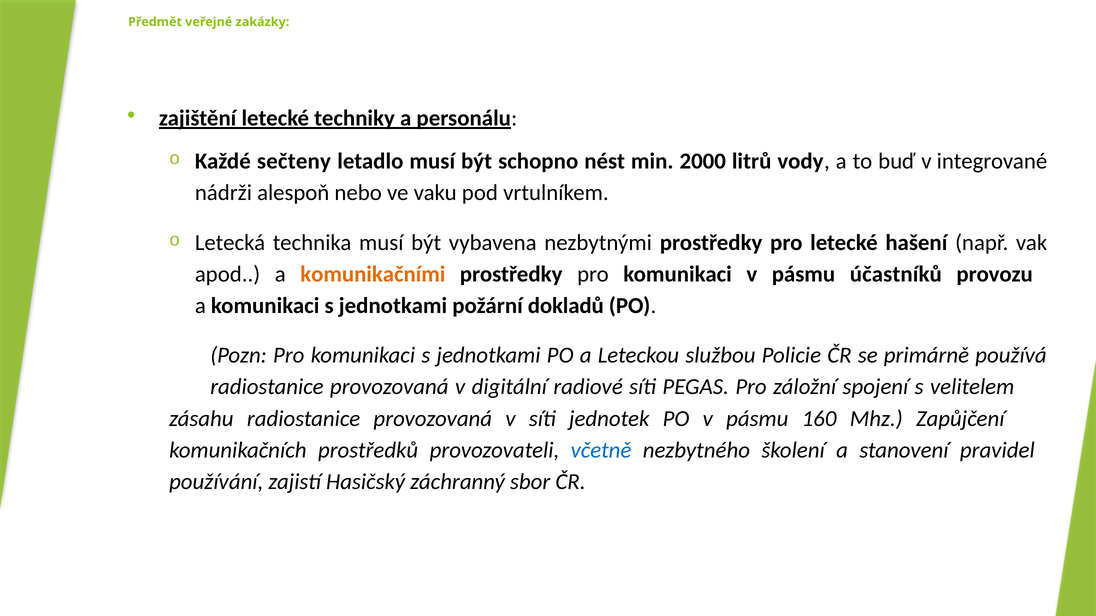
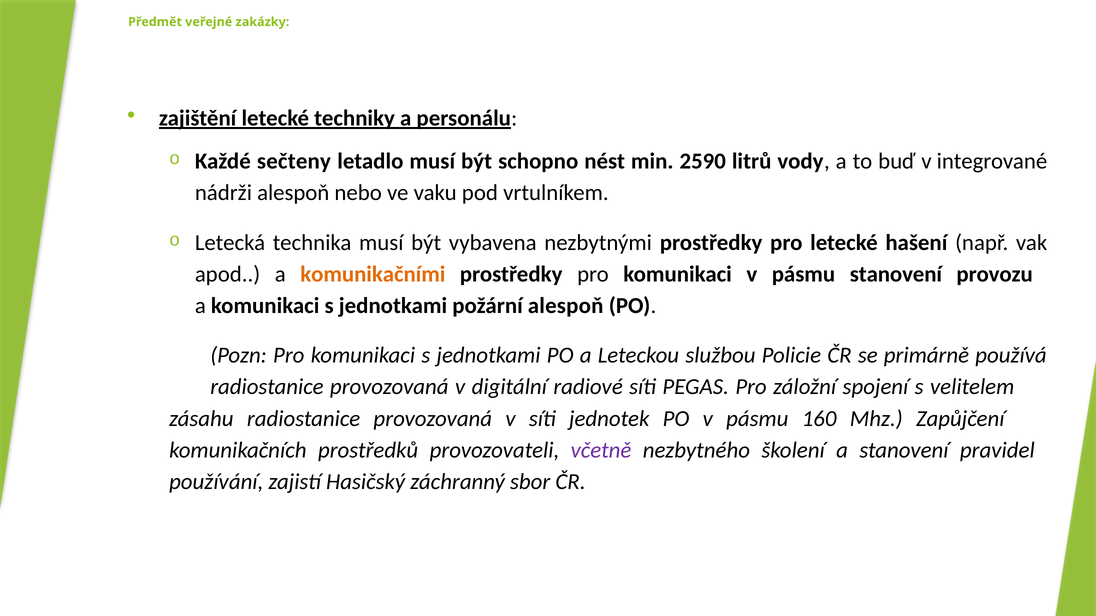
2000: 2000 -> 2590
pásmu účastníků: účastníků -> stanovení
požární dokladů: dokladů -> alespoň
včetně colour: blue -> purple
